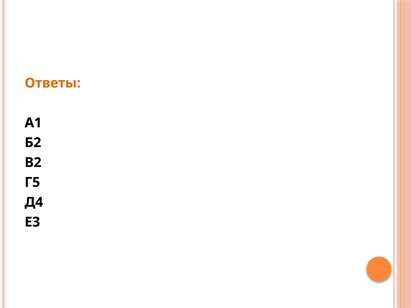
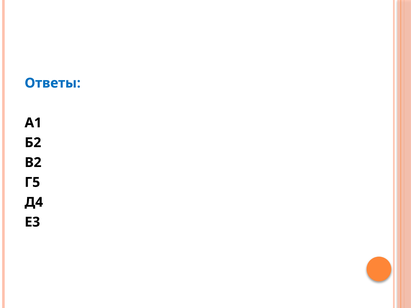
Ответы colour: orange -> blue
